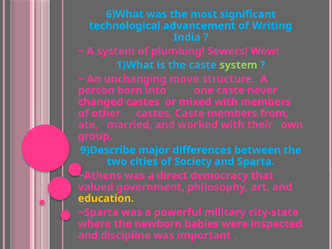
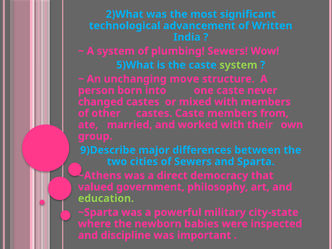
6)What: 6)What -> 2)What
Writing: Writing -> Written
1)What: 1)What -> 5)What
of Society: Society -> Sewers
education colour: yellow -> light green
